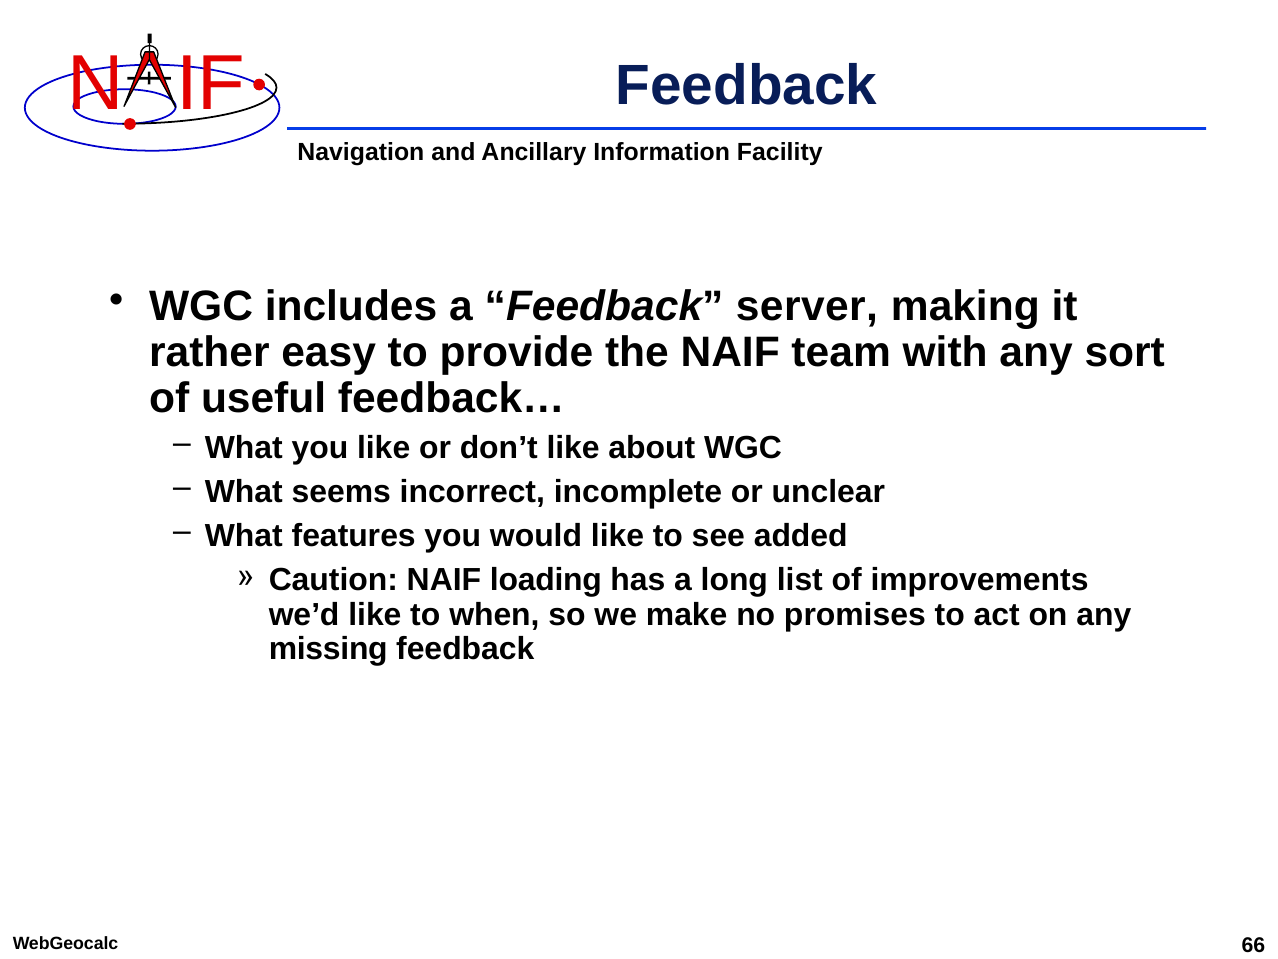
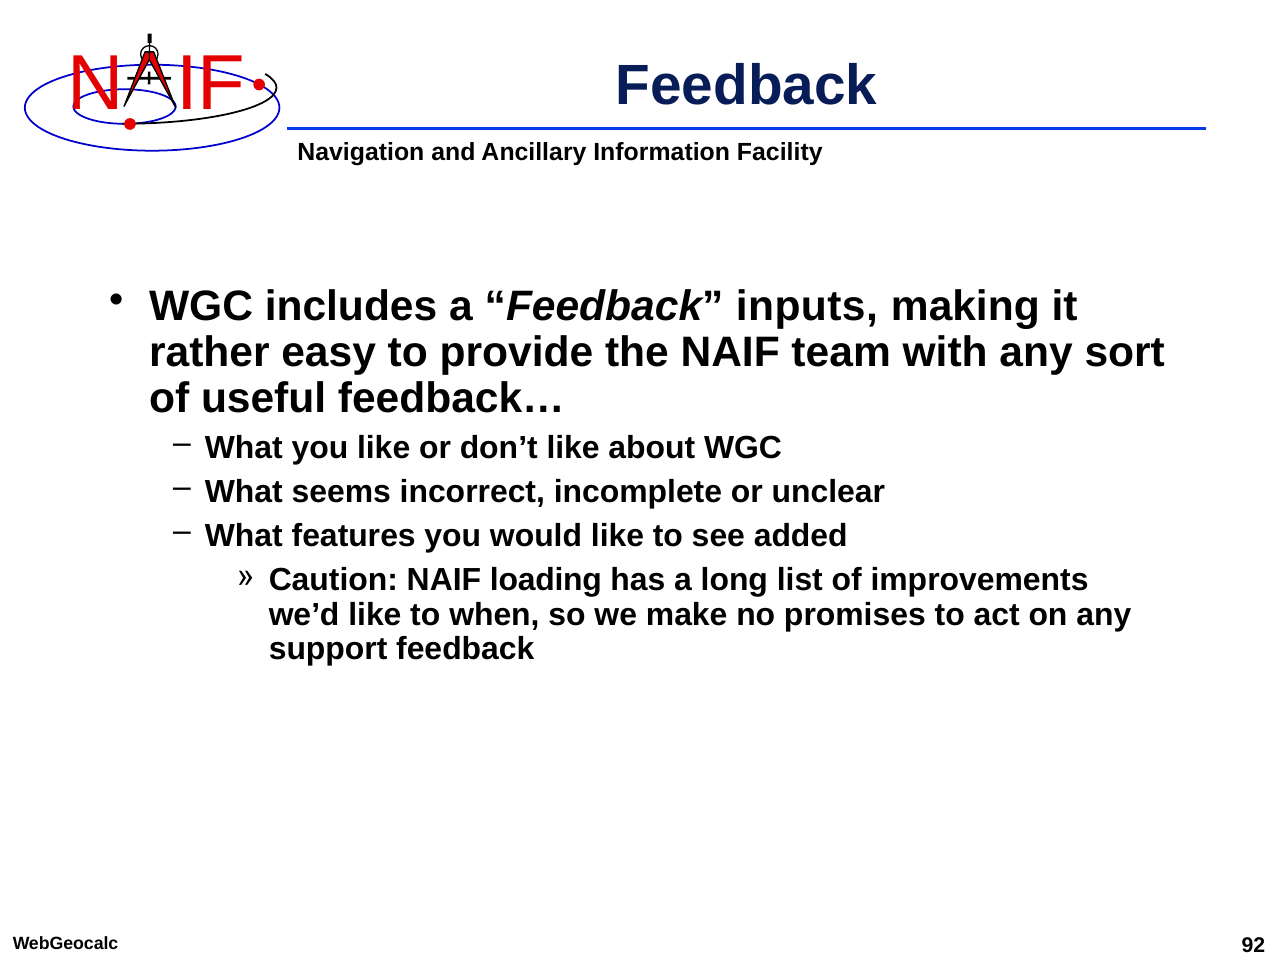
server: server -> inputs
missing: missing -> support
66: 66 -> 92
